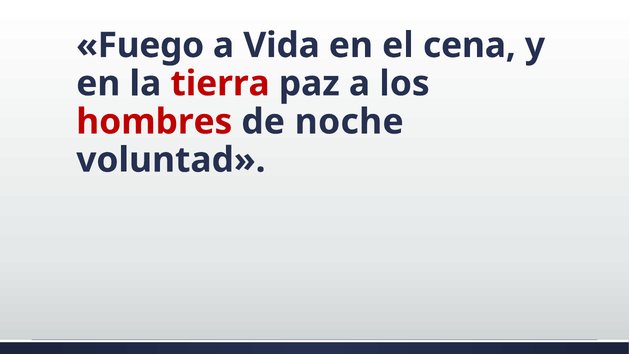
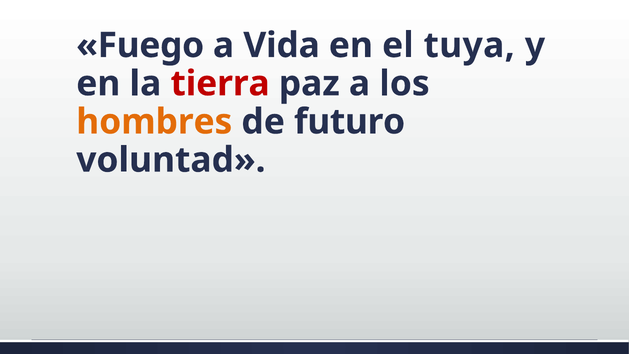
cena: cena -> tuya
hombres colour: red -> orange
noche: noche -> futuro
